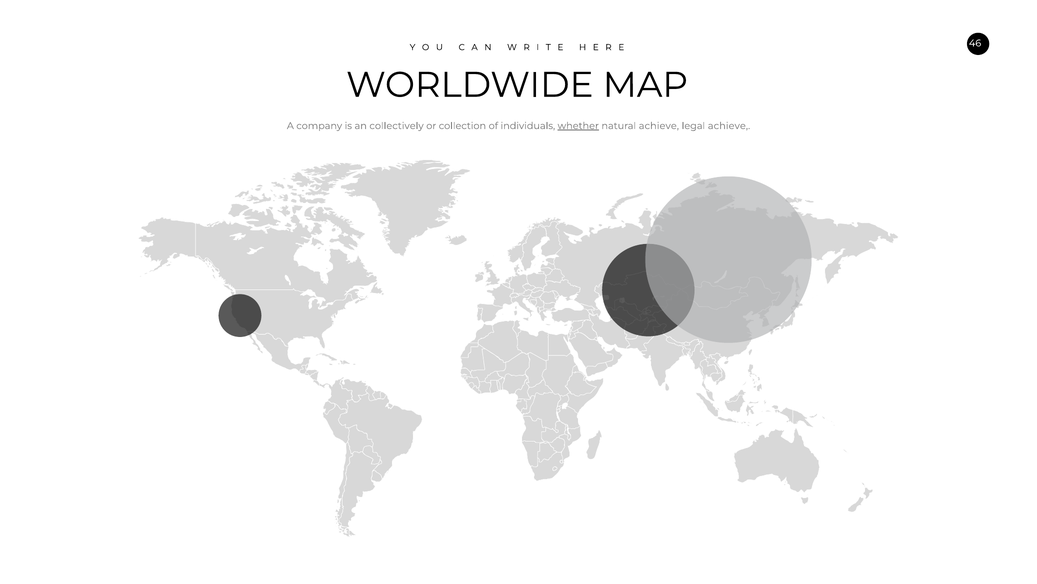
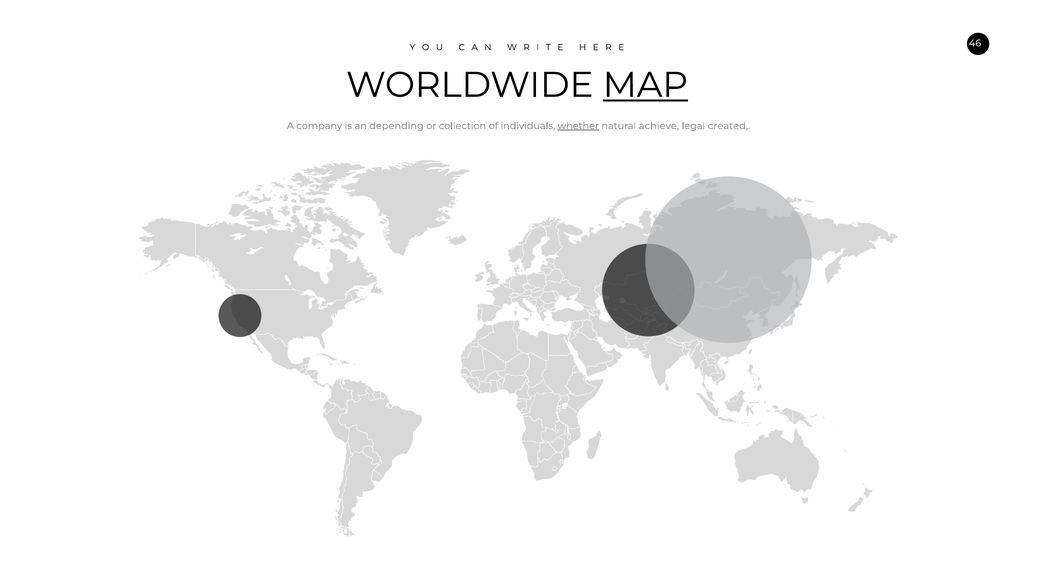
MAP underline: none -> present
collectively: collectively -> depending
legal achieve: achieve -> created
